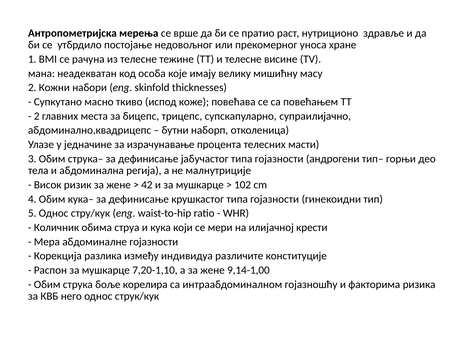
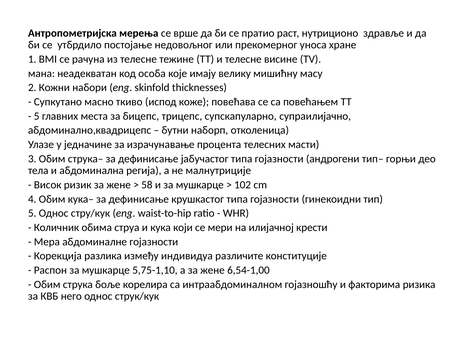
2 at (37, 116): 2 -> 5
42: 42 -> 58
7,20-1,10: 7,20-1,10 -> 5,75-1,10
9,14-1,00: 9,14-1,00 -> 6,54-1,00
